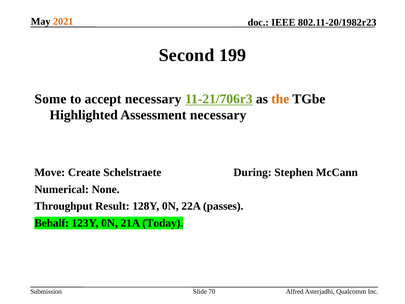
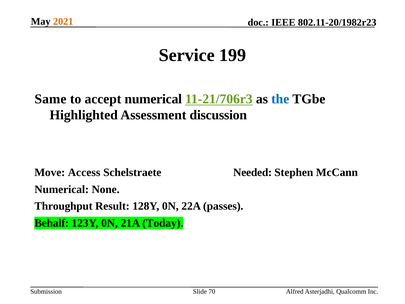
Second: Second -> Service
Some: Some -> Same
accept necessary: necessary -> numerical
the colour: orange -> blue
Assessment necessary: necessary -> discussion
Create: Create -> Access
During: During -> Needed
